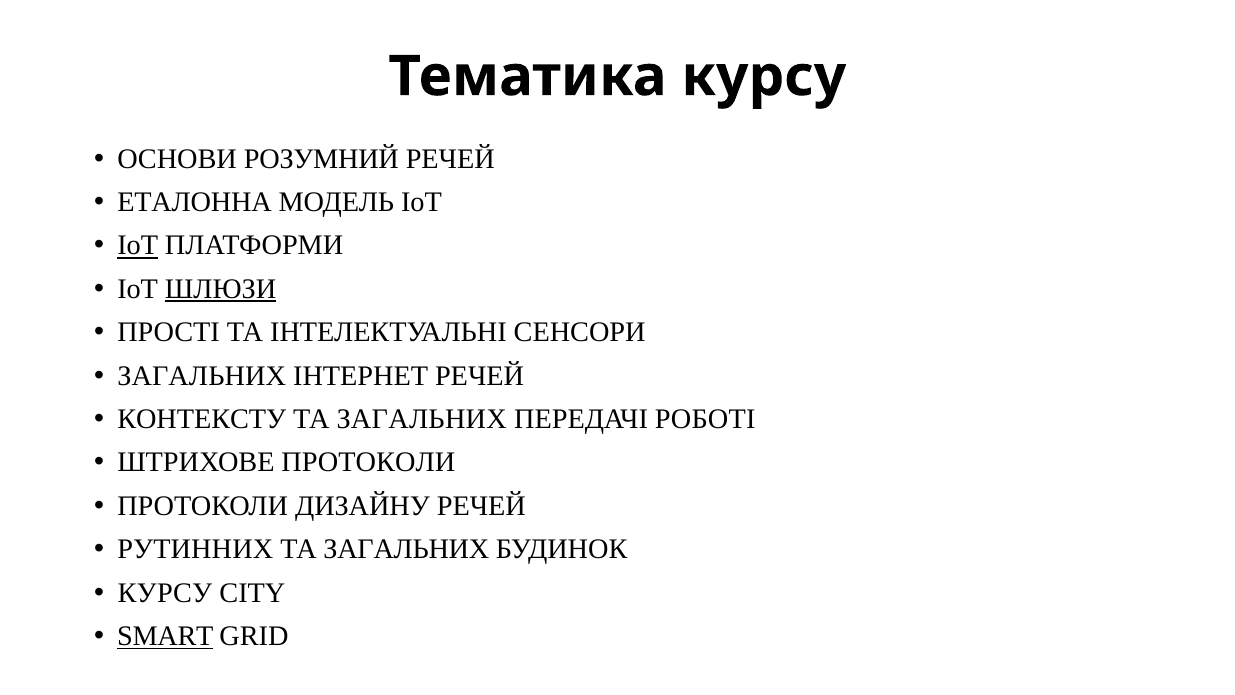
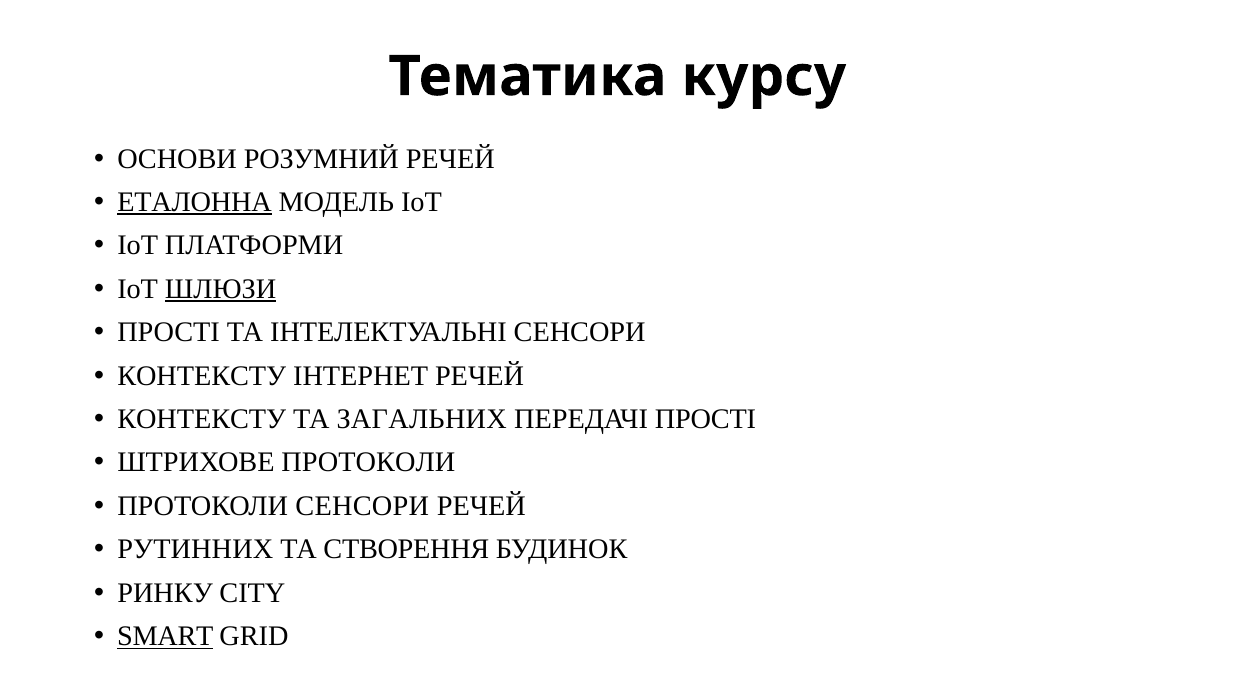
ЕТАЛОННА underline: none -> present
ІоТ at (138, 245) underline: present -> none
ЗАГАЛЬНИХ at (202, 376): ЗАГАЛЬНИХ -> КОНТЕКСТУ
ПЕРЕДАЧІ РОБОТІ: РОБОТІ -> ПРОСТІ
ПРОТОКОЛИ ДИЗАЙНУ: ДИЗАЙНУ -> СЕНСОРИ
ЗАГАЛЬНИХ at (406, 549): ЗАГАЛЬНИХ -> СТВОРЕННЯ
КУРСУ at (165, 593): КУРСУ -> РИНКУ
